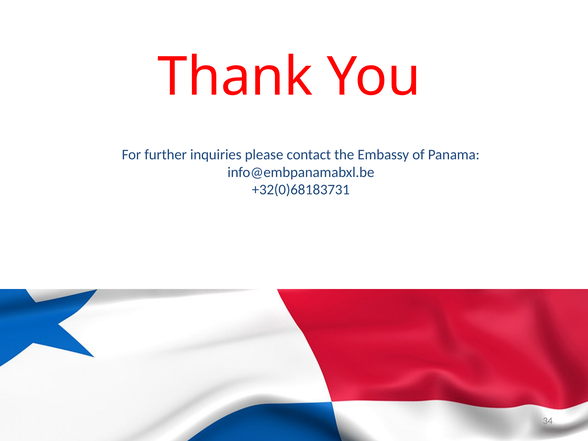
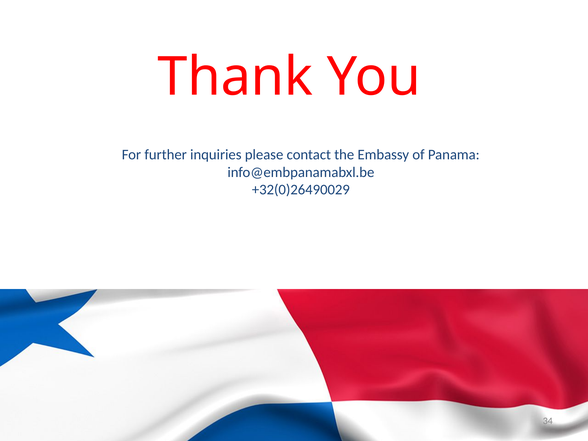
+32(0)68183731: +32(0)68183731 -> +32(0)26490029
